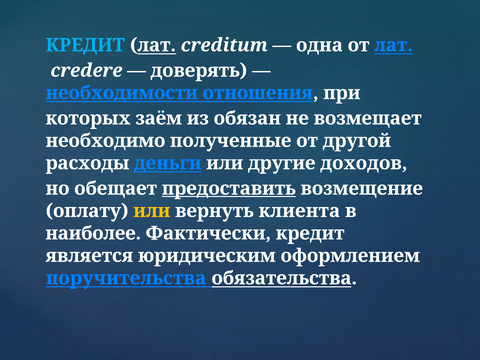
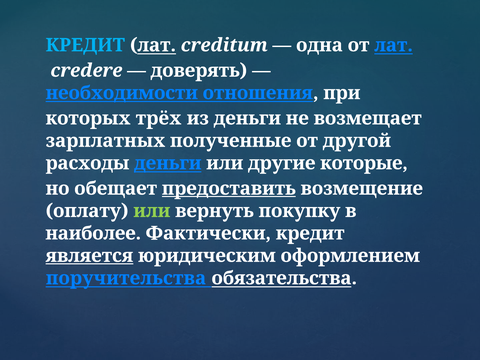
заём: заём -> трёх
из обязан: обязан -> деньги
необходимо: необходимо -> зарплатных
доходов: доходов -> которые
или at (152, 211) colour: yellow -> light green
клиента: клиента -> покупку
является underline: none -> present
